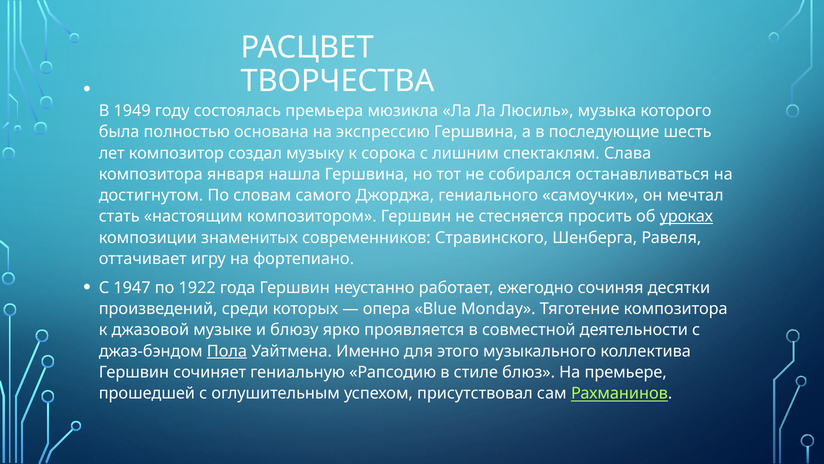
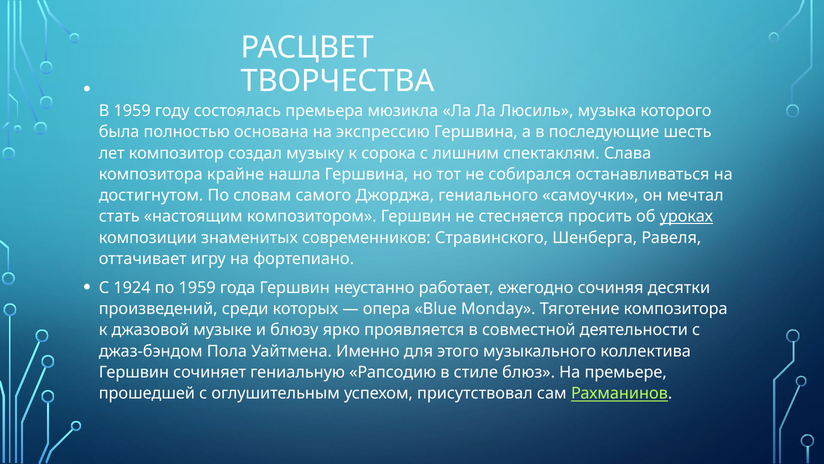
В 1949: 1949 -> 1959
января: января -> крайне
1947: 1947 -> 1924
по 1922: 1922 -> 1959
Пола underline: present -> none
